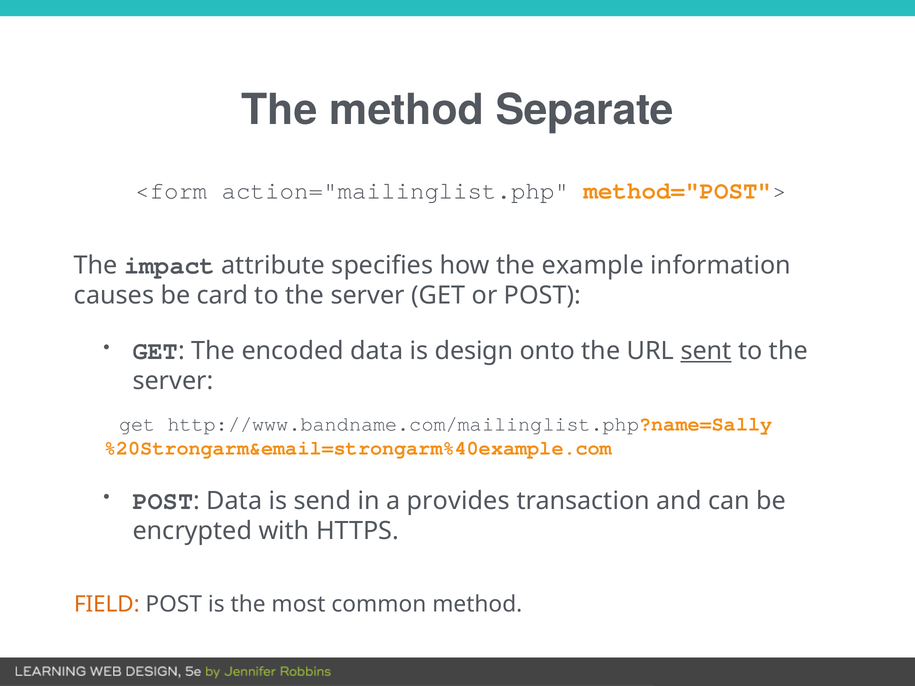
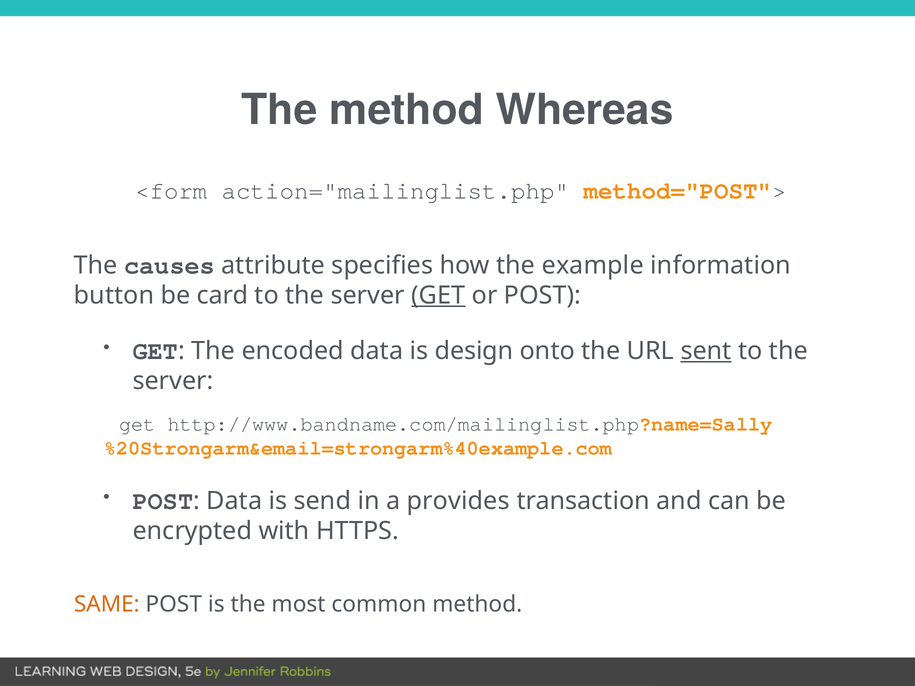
Separate: Separate -> Whereas
impact: impact -> causes
causes: causes -> button
GET at (438, 296) underline: none -> present
FIELD: FIELD -> SAME
